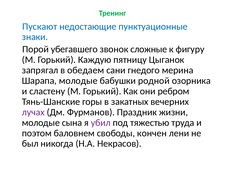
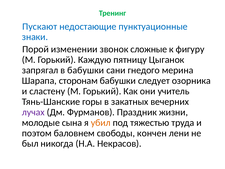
убегавшего: убегавшего -> изменении
в обедаем: обедаем -> бабушки
Шарапа молодые: молодые -> сторонам
родной: родной -> следует
ребром: ребром -> учитель
убил colour: purple -> orange
